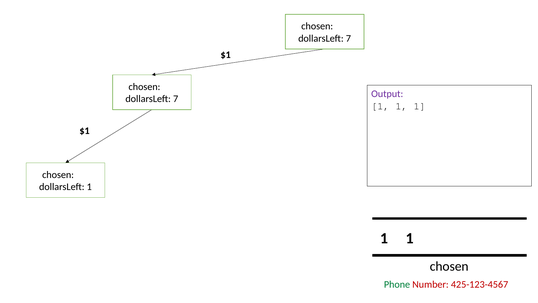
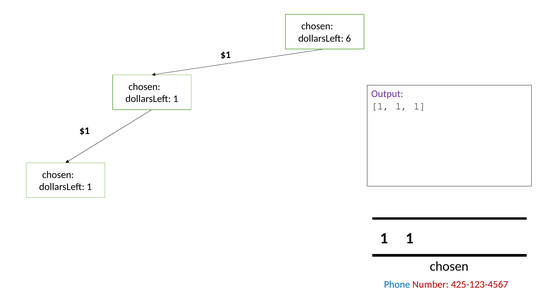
7 at (348, 38): 7 -> 6
7 at (176, 99): 7 -> 1
Phone colour: green -> blue
